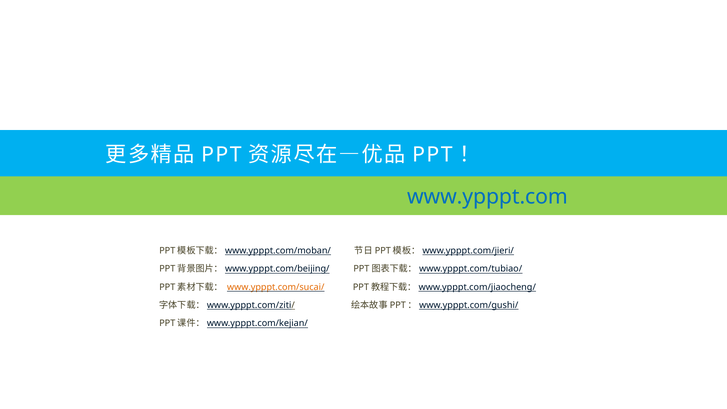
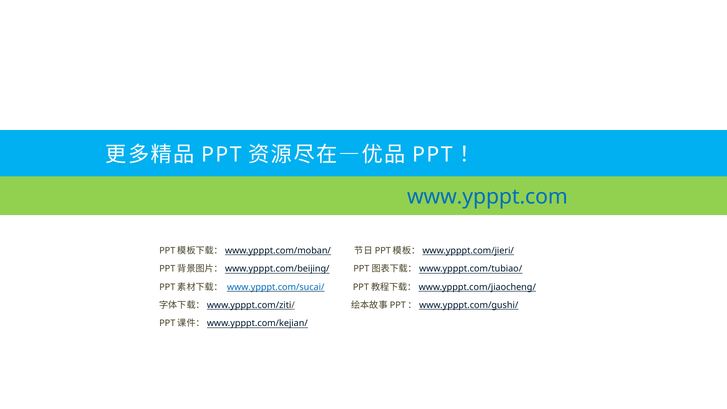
www.ypppt.com/sucai/ colour: orange -> blue
